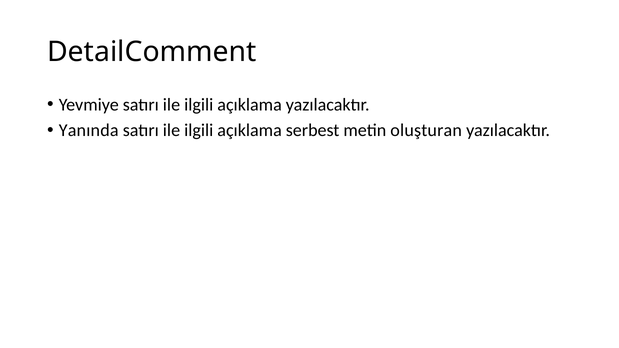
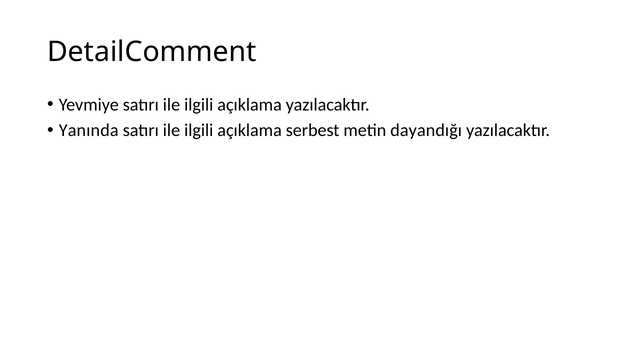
oluşturan: oluşturan -> dayandığı
